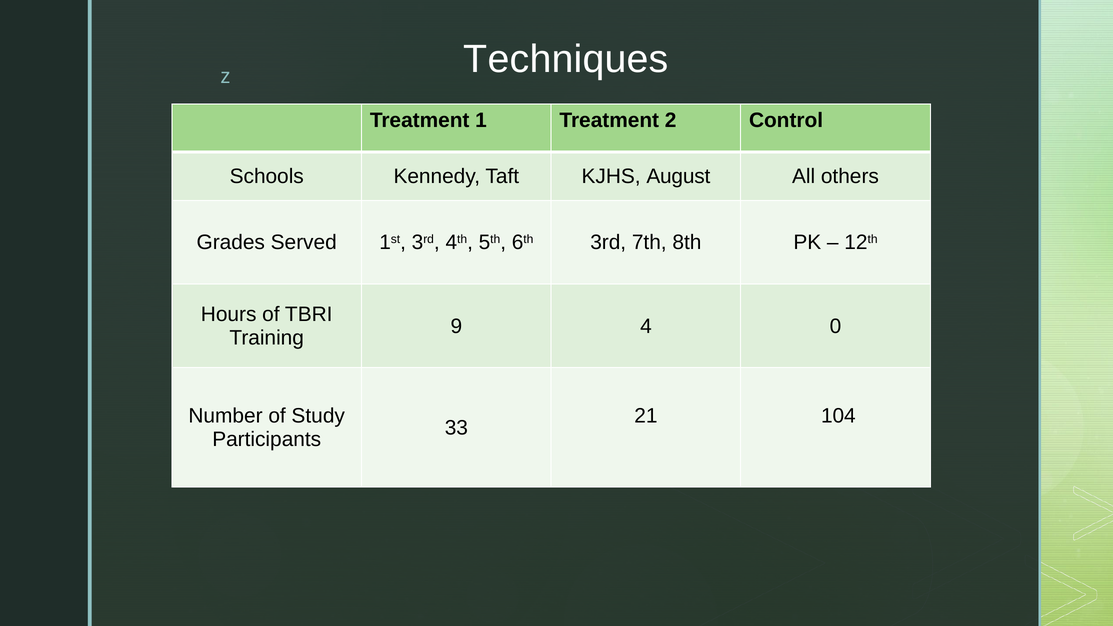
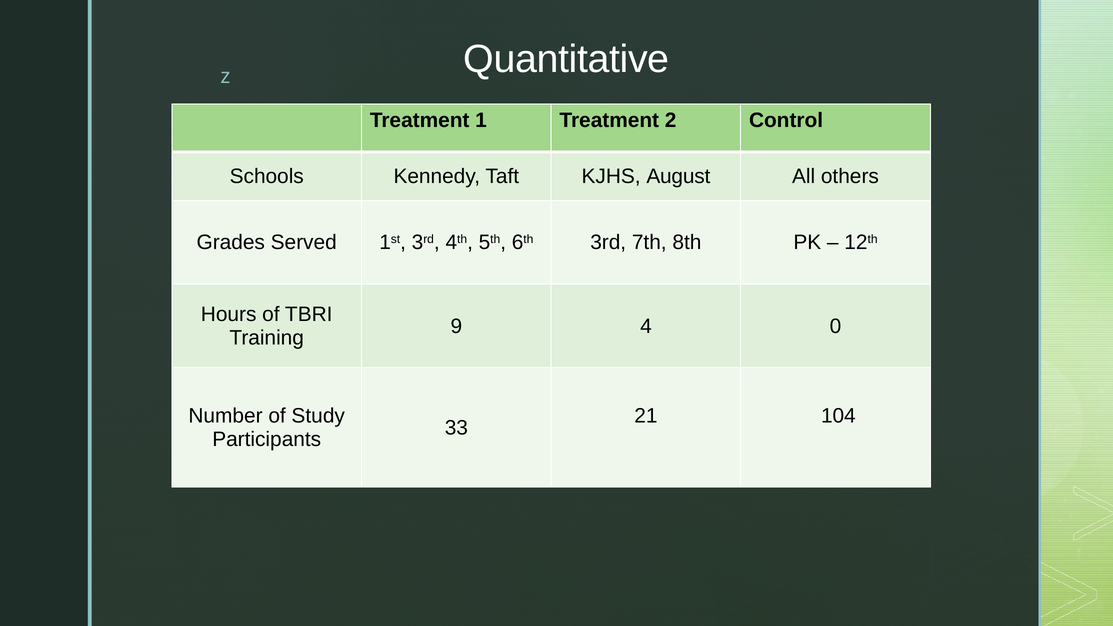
Techniques: Techniques -> Quantitative
